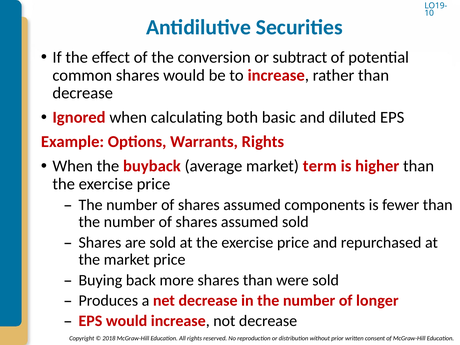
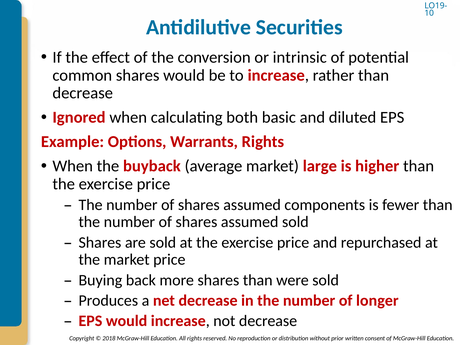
subtract: subtract -> intrinsic
term: term -> large
